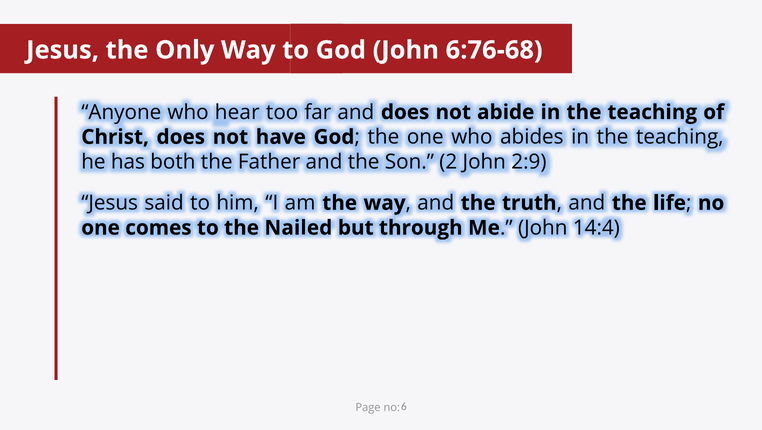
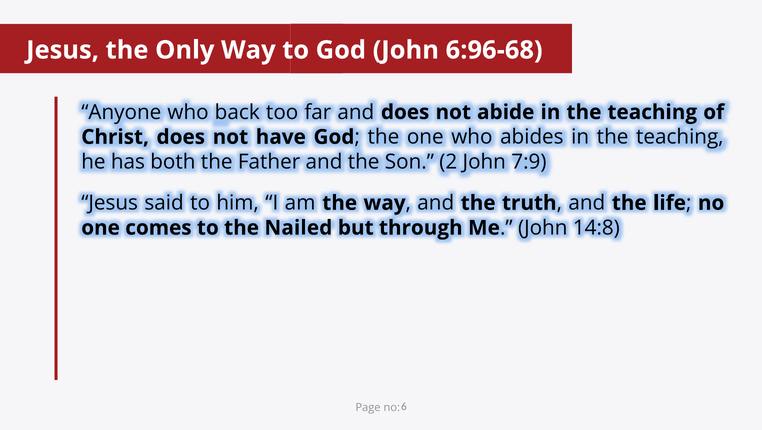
6:76-68: 6:76-68 -> 6:96-68
hear: hear -> back
2:9: 2:9 -> 7:9
14:4: 14:4 -> 14:8
